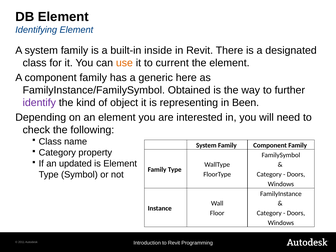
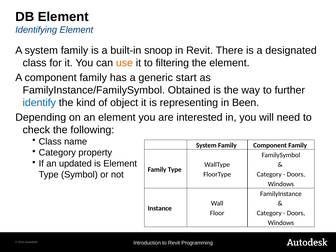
inside: inside -> snoop
current: current -> filtering
here: here -> start
identify colour: purple -> blue
